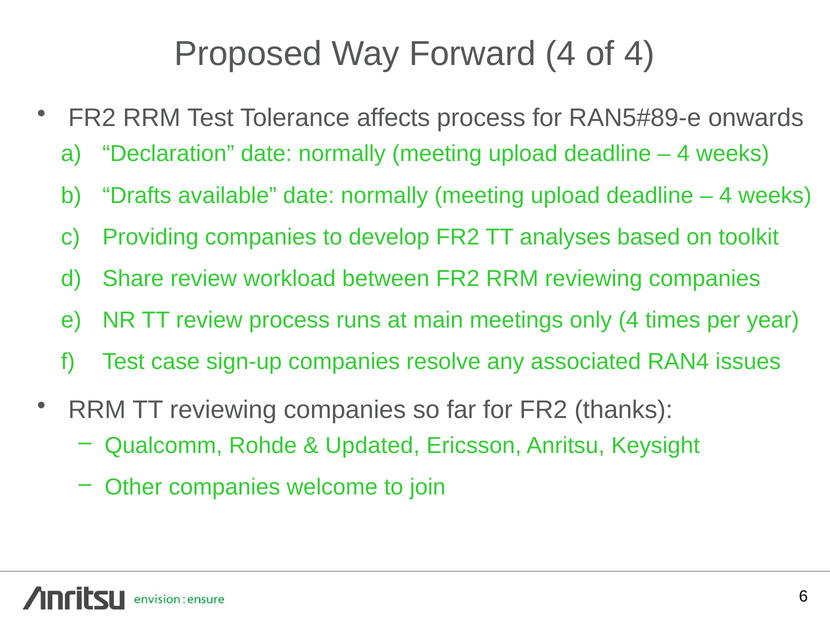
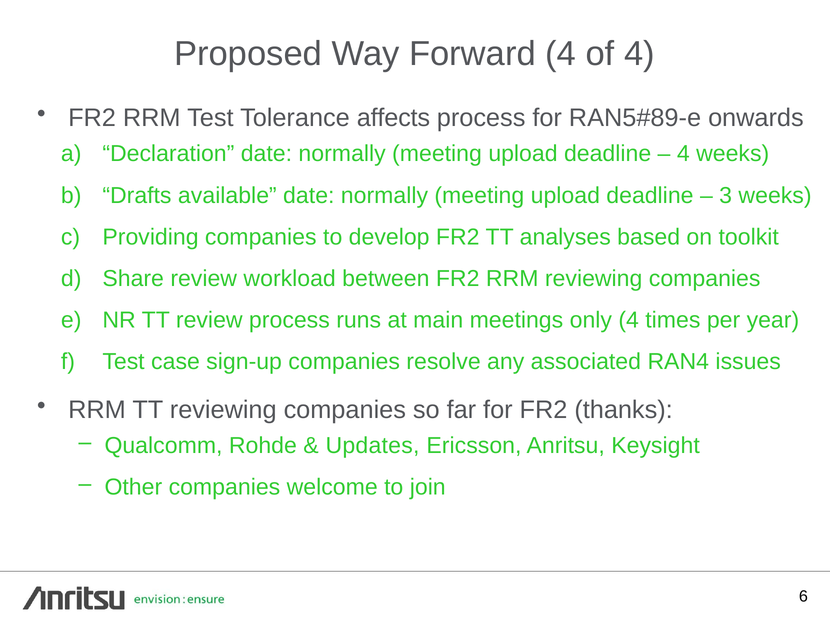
4 at (726, 195): 4 -> 3
Updated: Updated -> Updates
